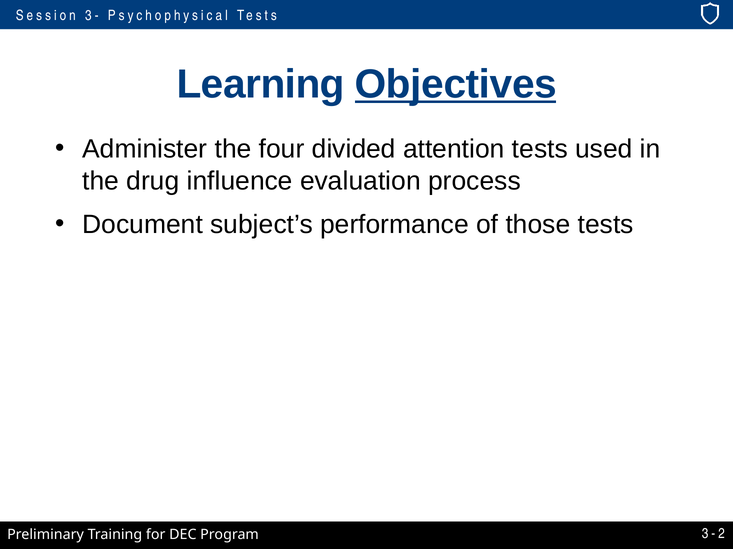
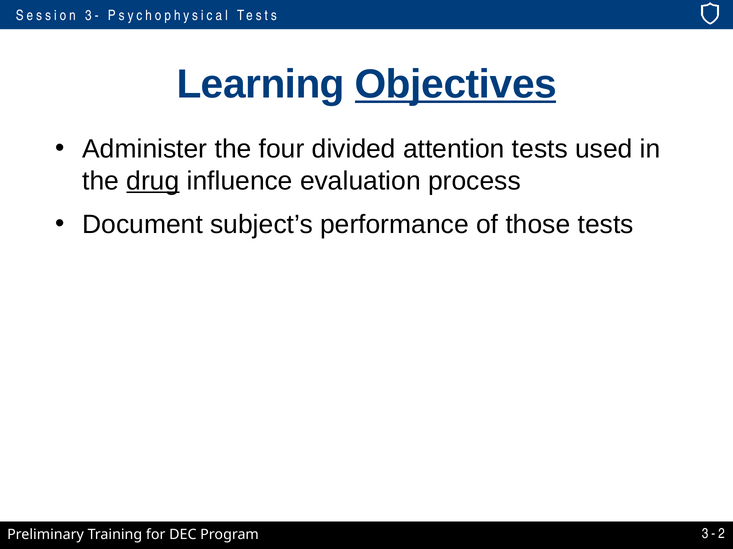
drug underline: none -> present
